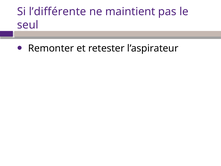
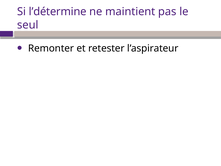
l’différente: l’différente -> l’détermine
